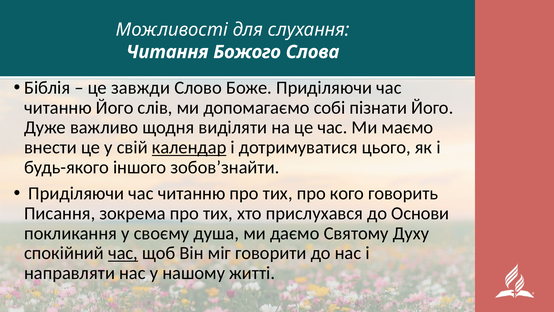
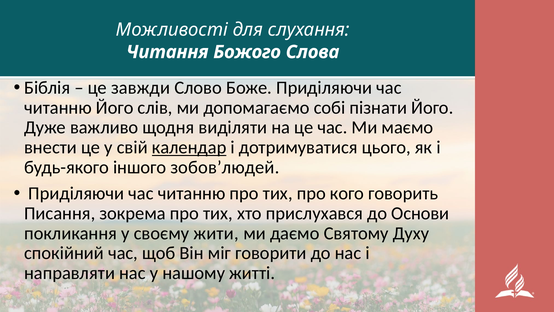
зобов’знайти: зобов’знайти -> зобов’людей
душа: душа -> жити
час at (123, 253) underline: present -> none
